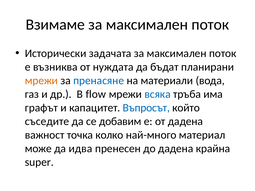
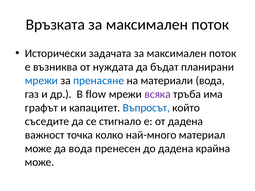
Взимаме: Взимаме -> Връзката
мрежи at (41, 81) colour: orange -> blue
всяка colour: blue -> purple
добавим: добавим -> стигнало
да идва: идва -> вода
super at (39, 162): super -> може
